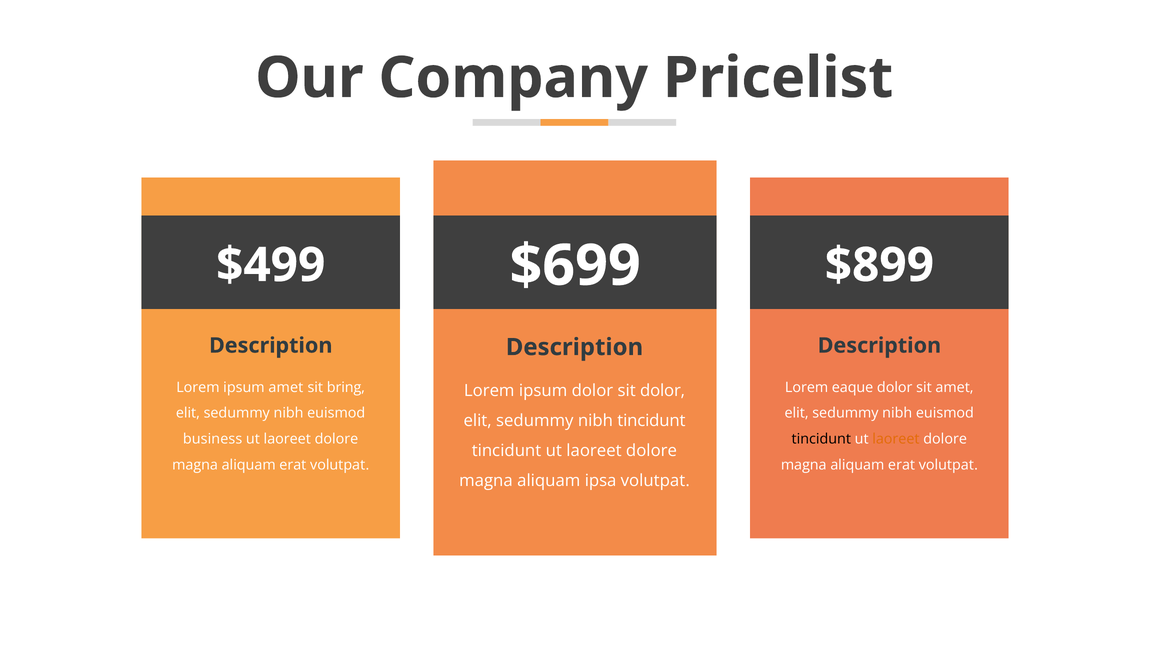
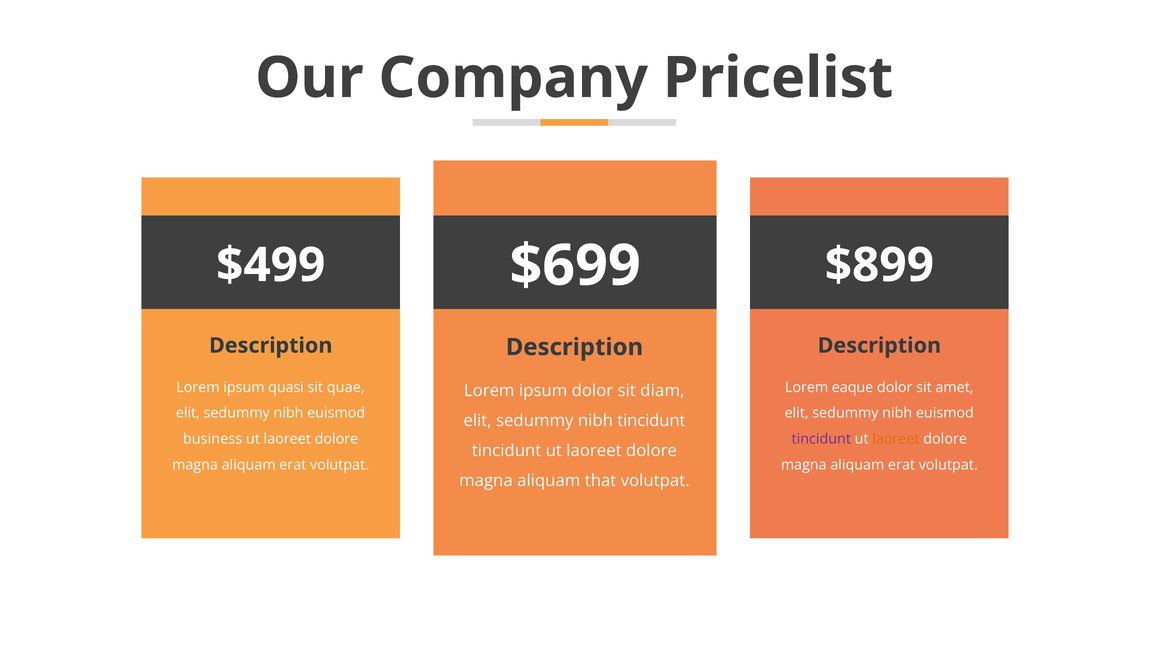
ipsum amet: amet -> quasi
bring: bring -> quae
sit dolor: dolor -> diam
tincidunt at (821, 439) colour: black -> purple
ipsa: ipsa -> that
